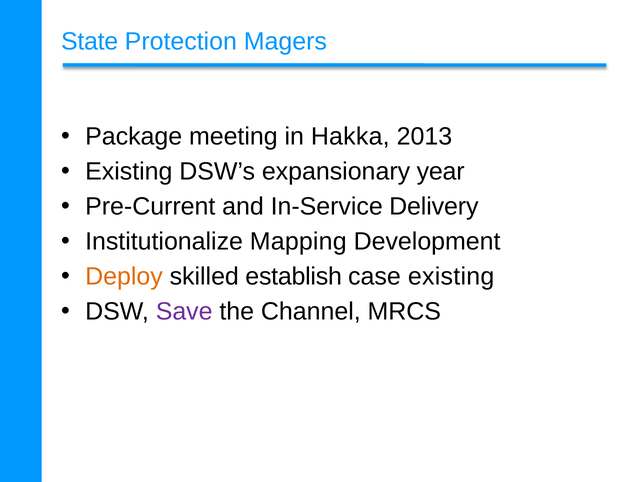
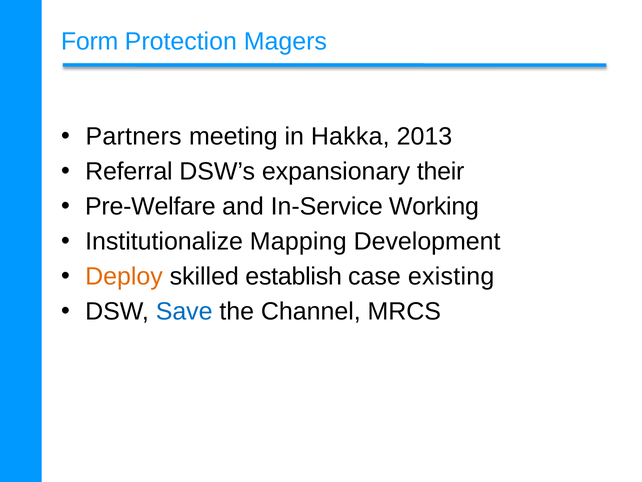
State: State -> Form
Package: Package -> Partners
Existing at (129, 171): Existing -> Referral
year: year -> their
Pre-Current: Pre-Current -> Pre-Welfare
Delivery: Delivery -> Working
Save colour: purple -> blue
